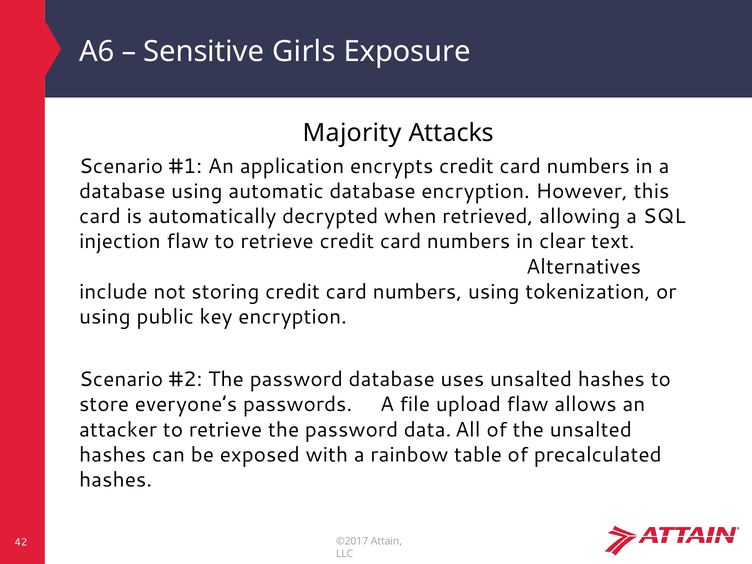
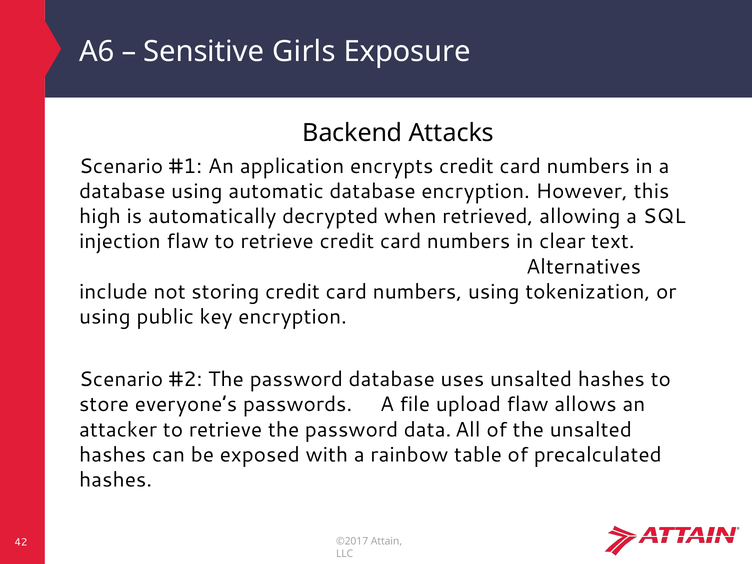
Majority: Majority -> Backend
card at (100, 216): card -> high
